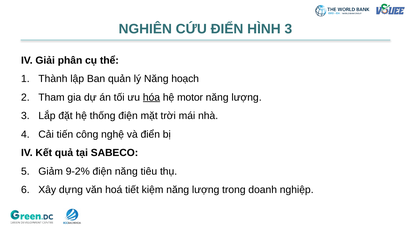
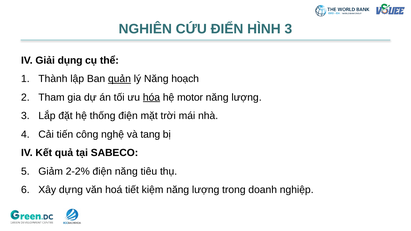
phân: phân -> dụng
quản underline: none -> present
và điển: điển -> tang
9-2%: 9-2% -> 2-2%
